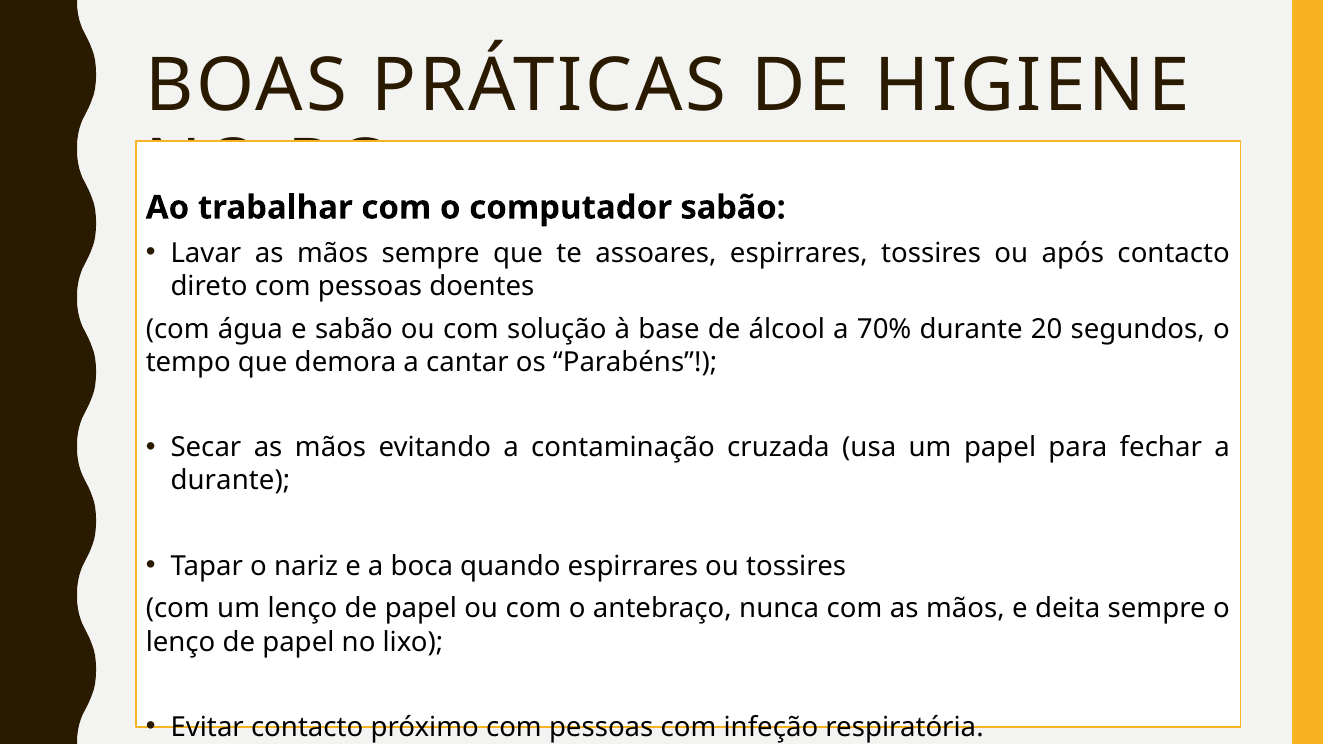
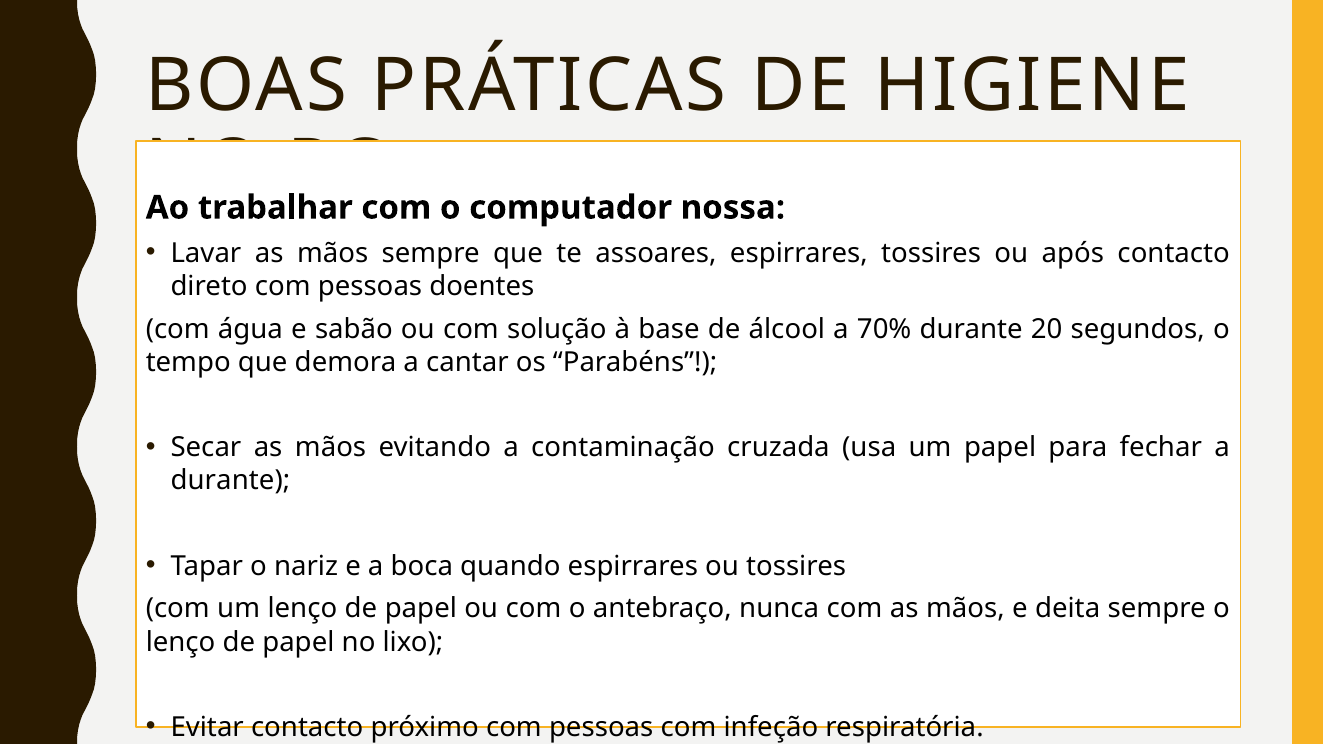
computador sabão: sabão -> nossa
